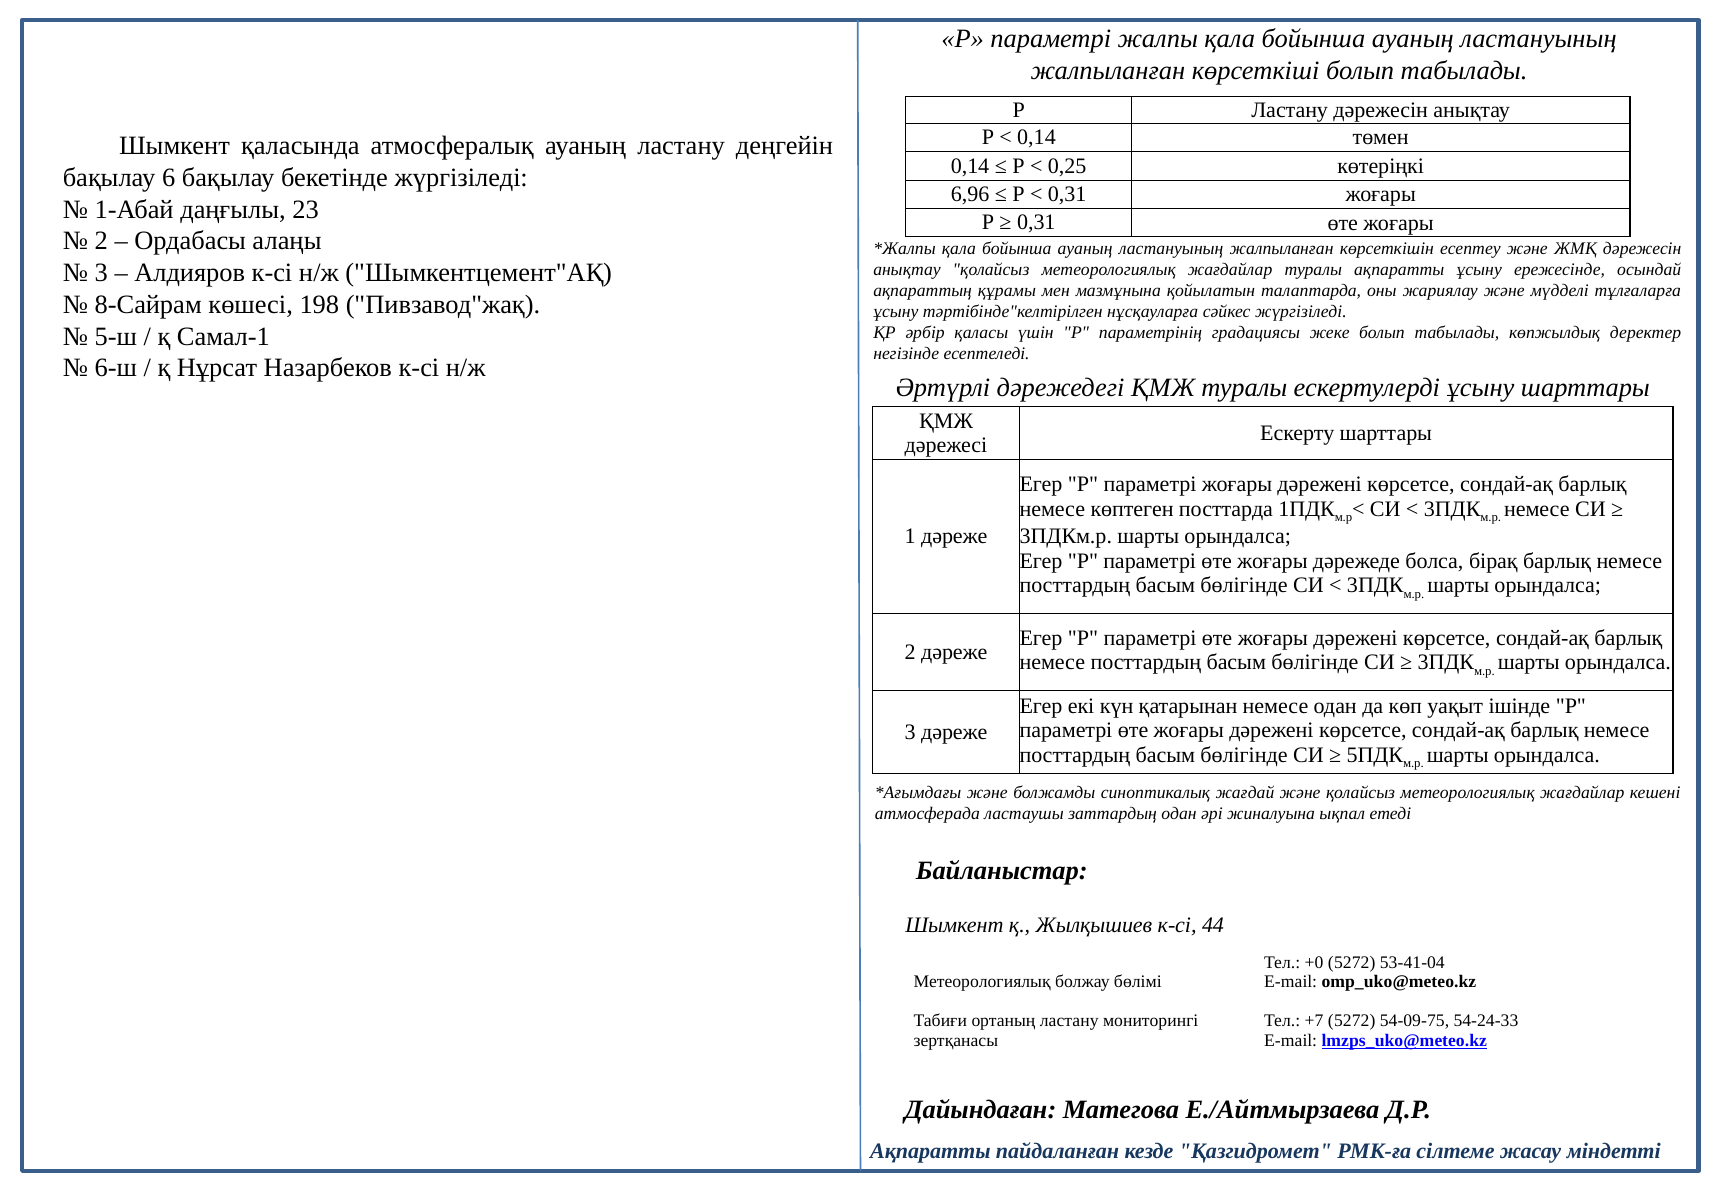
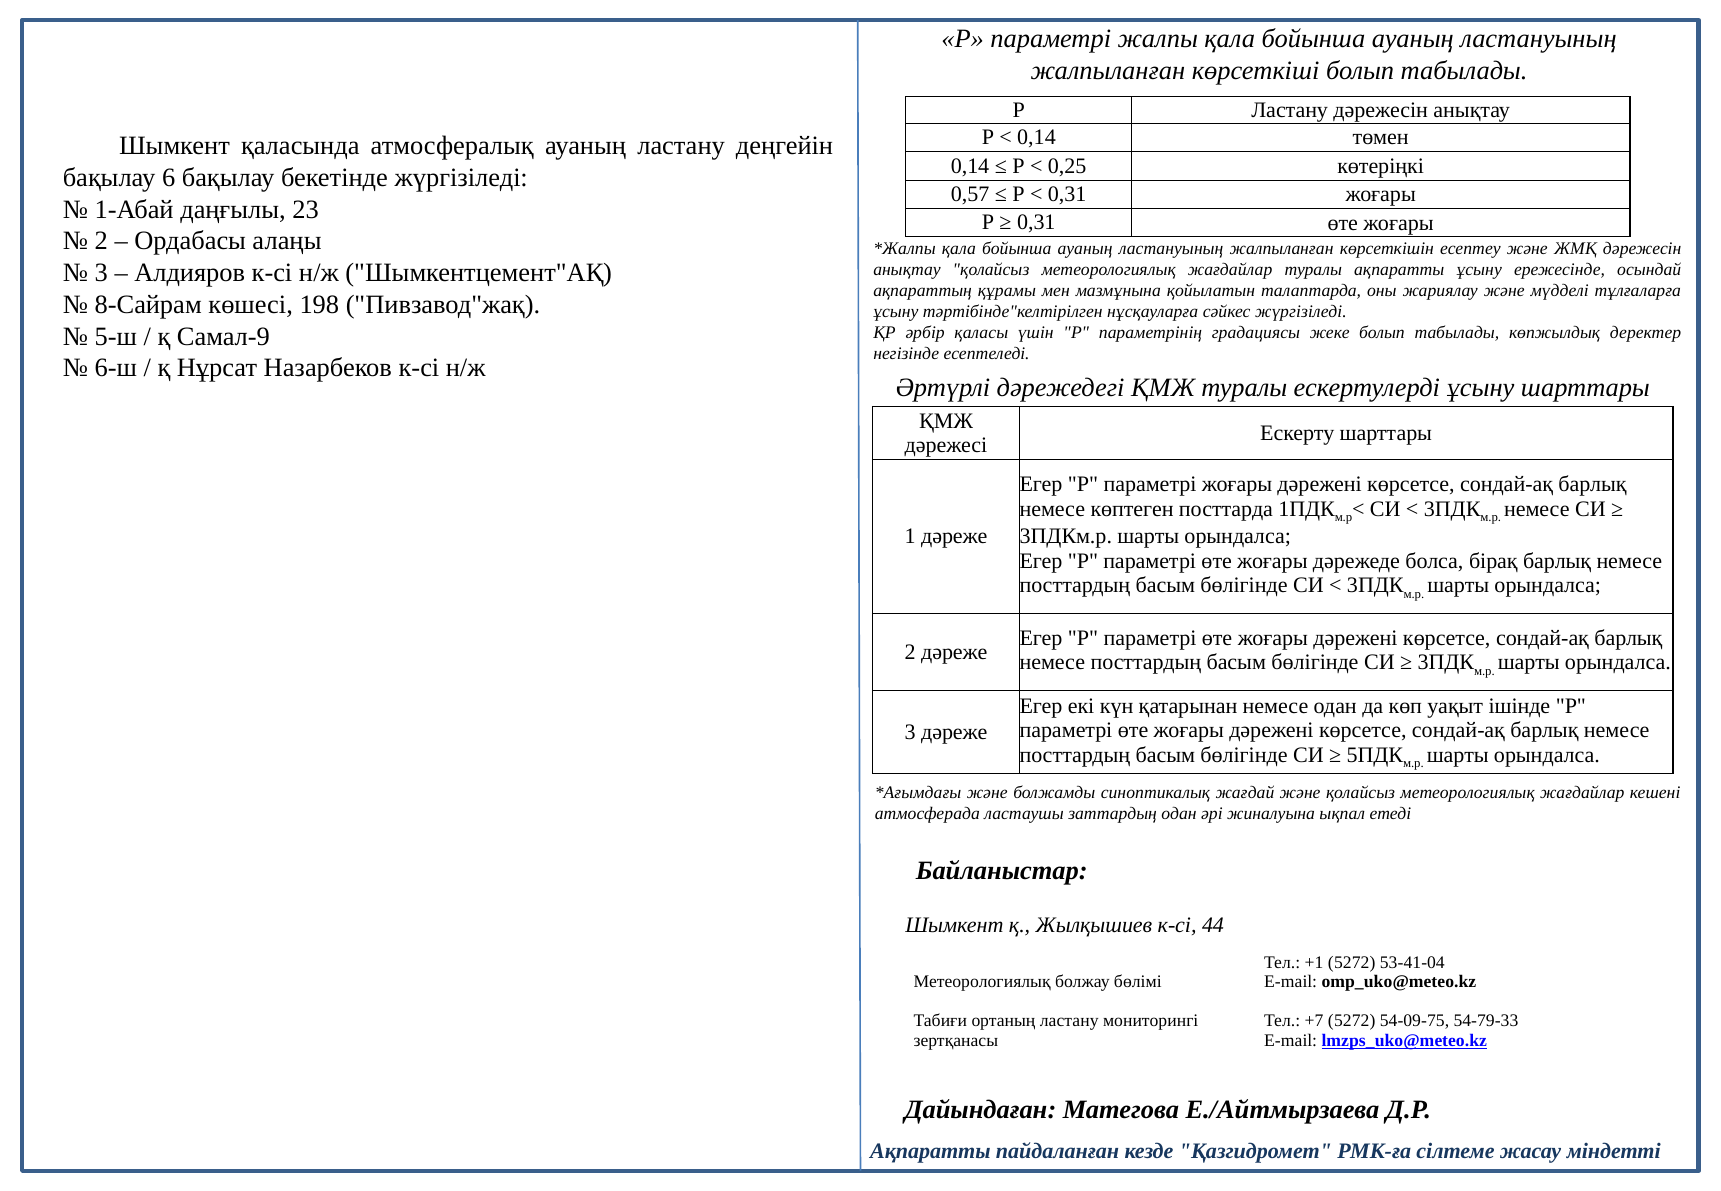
6,96: 6,96 -> 0,57
Самал-1: Самал-1 -> Самал-9
+0: +0 -> +1
54-24-33: 54-24-33 -> 54-79-33
